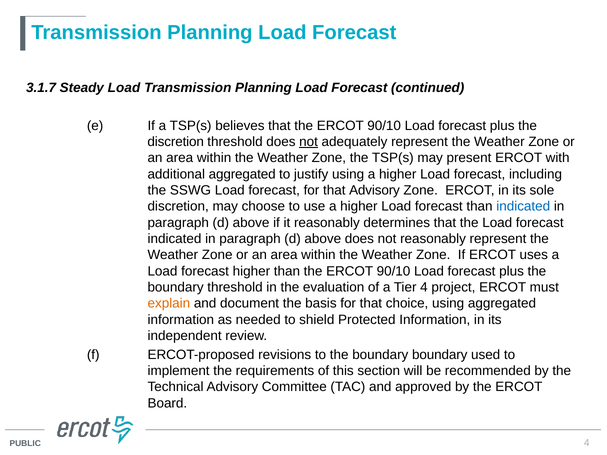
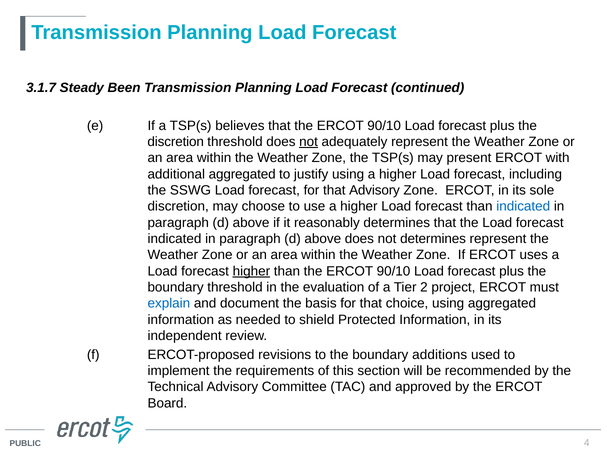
Steady Load: Load -> Been
not reasonably: reasonably -> determines
higher at (251, 271) underline: none -> present
Tier 4: 4 -> 2
explain colour: orange -> blue
boundary boundary: boundary -> additions
